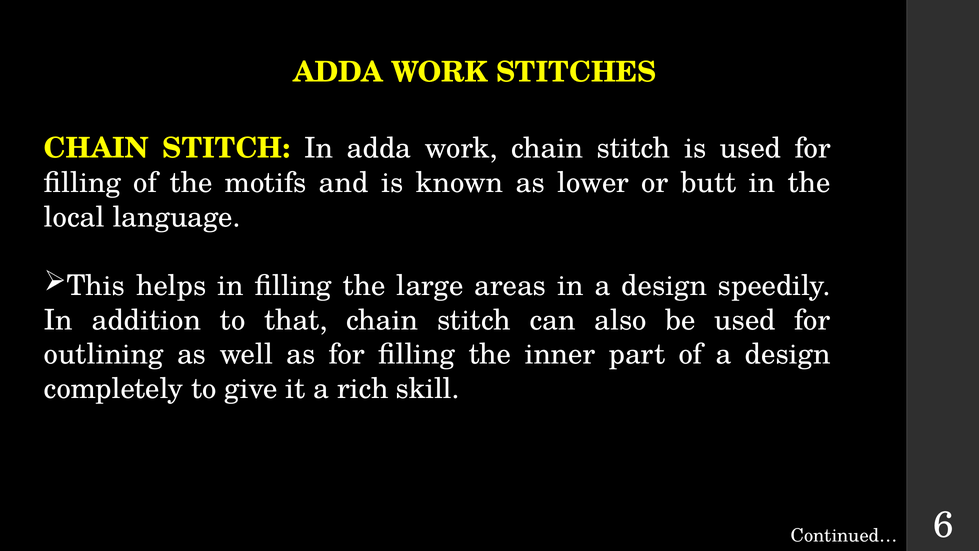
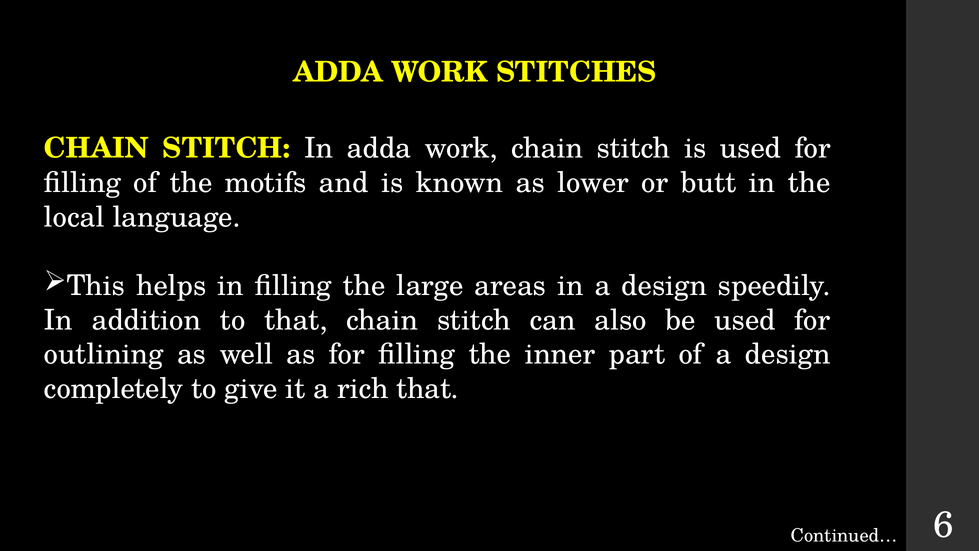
rich skill: skill -> that
